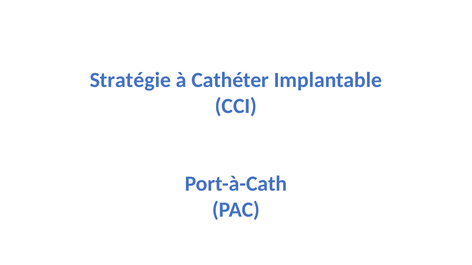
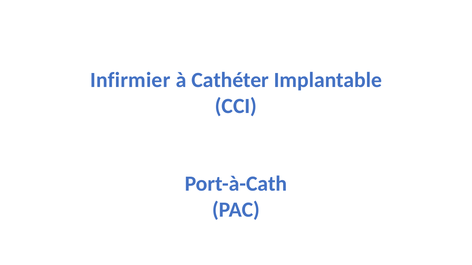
Stratégie: Stratégie -> Infirmier
